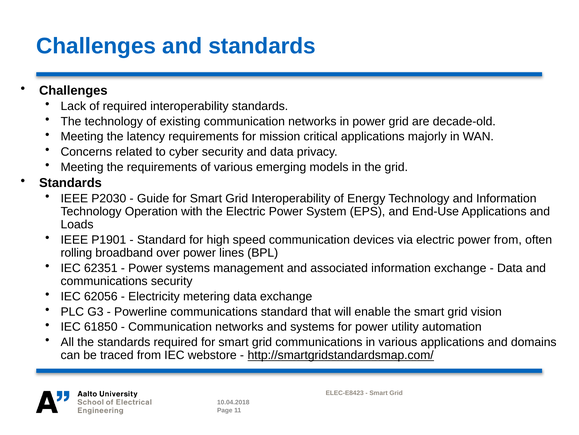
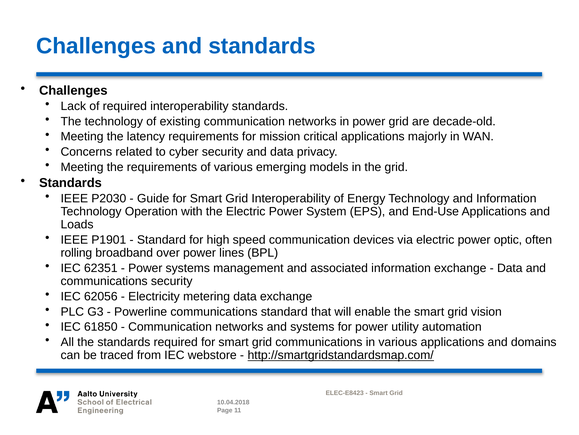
power from: from -> optic
